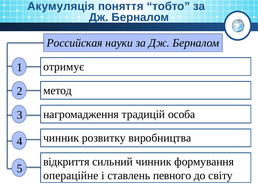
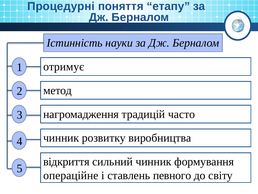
Акумуляція: Акумуляція -> Процедурні
тобто: тобто -> етапу
Российская: Российская -> Істинність
особа: особа -> часто
